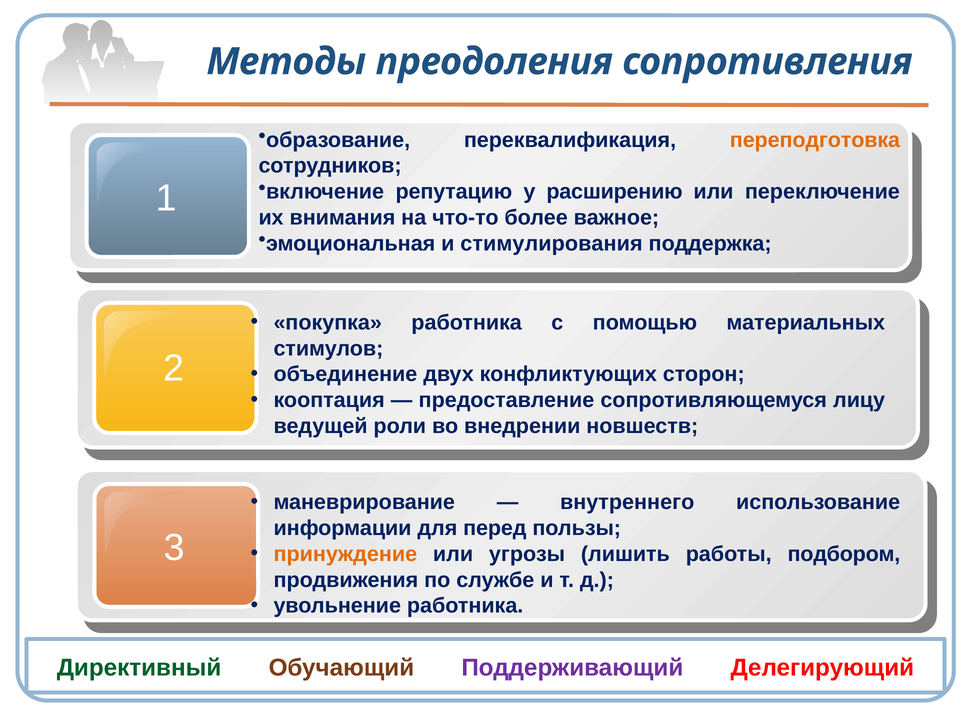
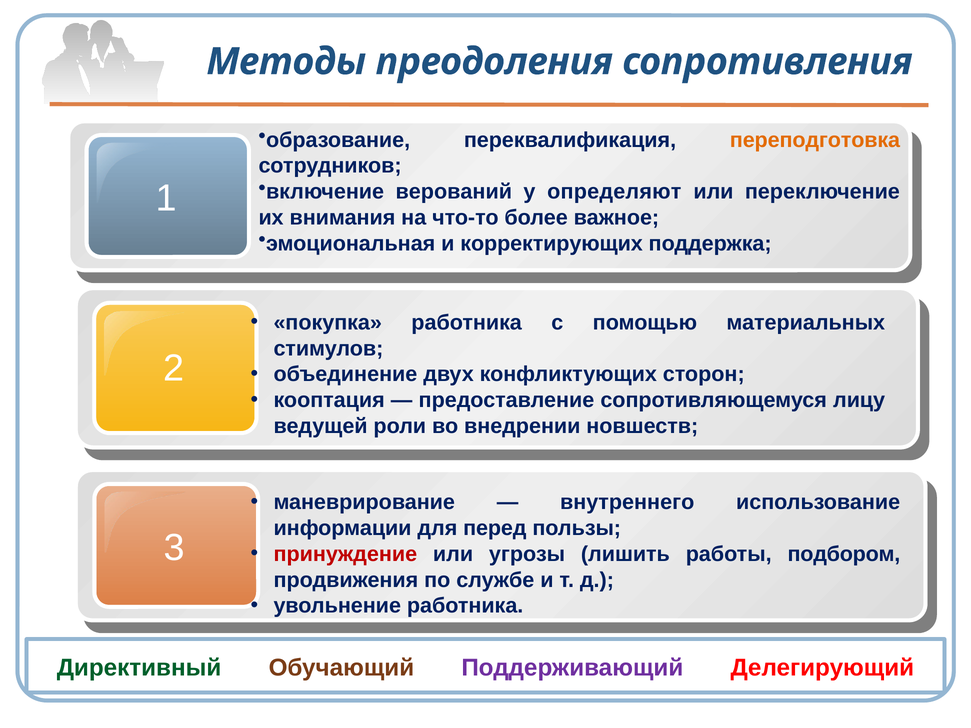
репутацию: репутацию -> верований
расширению: расширению -> определяют
стимулирования: стимулирования -> корректирующих
принуждение colour: orange -> red
